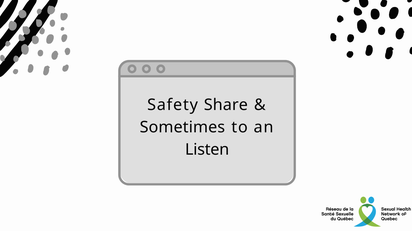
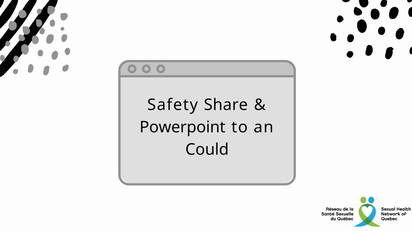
Sometimes: Sometimes -> Powerpoint
Listen: Listen -> Could
